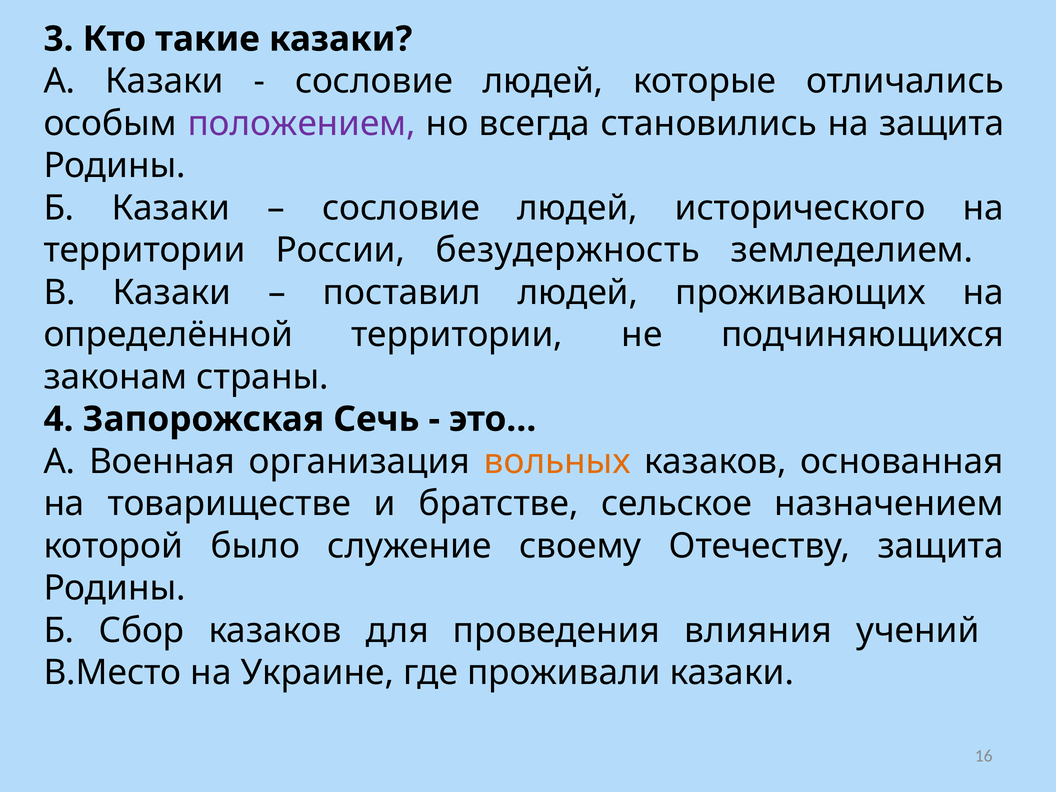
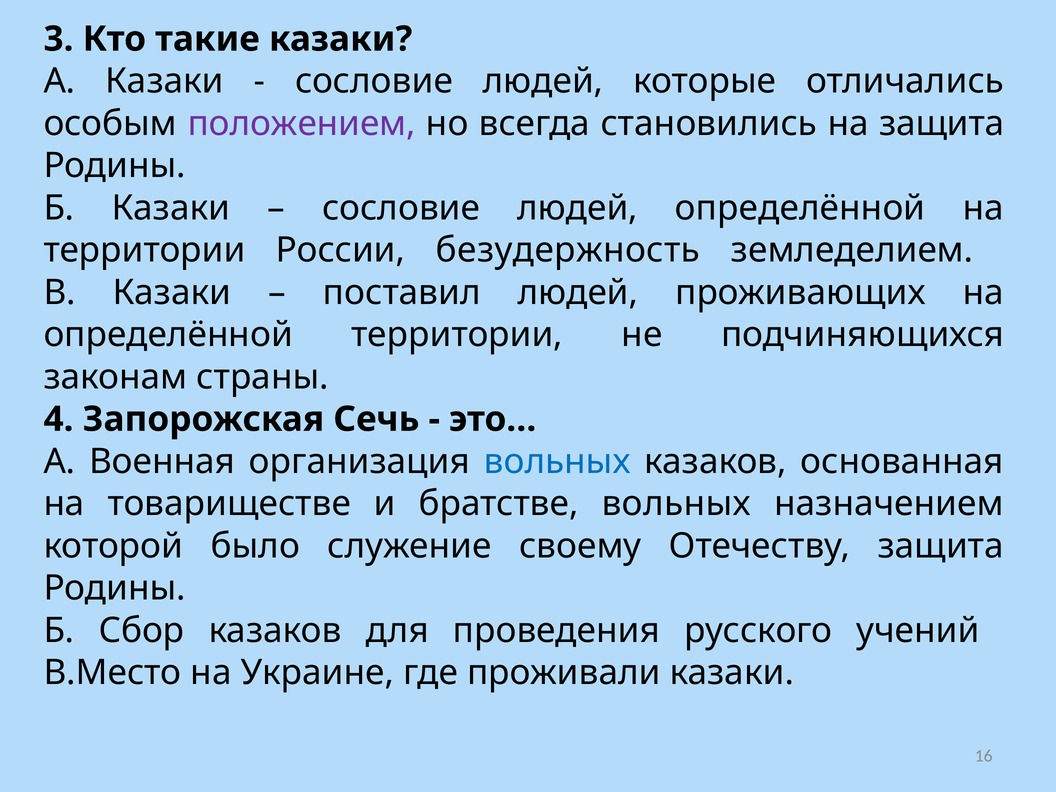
людей исторического: исторического -> определённой
вольных at (557, 461) colour: orange -> blue
братстве сельское: сельское -> вольных
влияния: влияния -> русского
